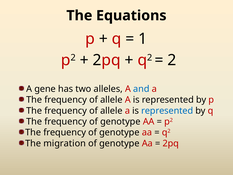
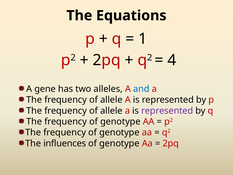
2 at (172, 60): 2 -> 4
represented at (167, 111) colour: blue -> purple
migration: migration -> influences
